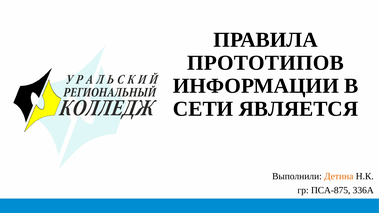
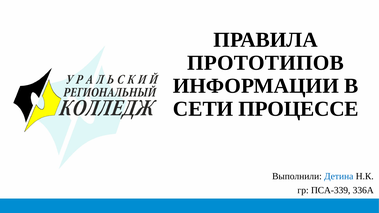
ЯВЛЯЕТСЯ: ЯВЛЯЕТСЯ -> ПРОЦЕССЕ
Детина colour: orange -> blue
ПСА-875: ПСА-875 -> ПСА-339
